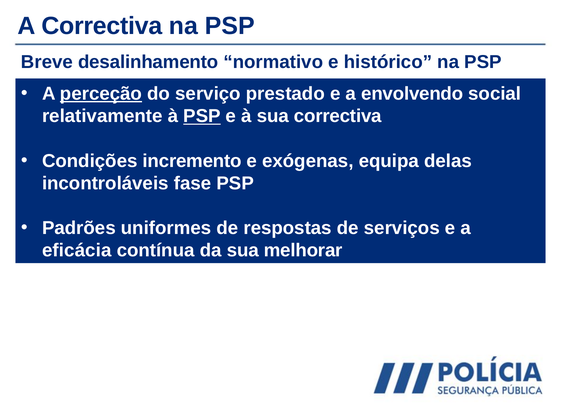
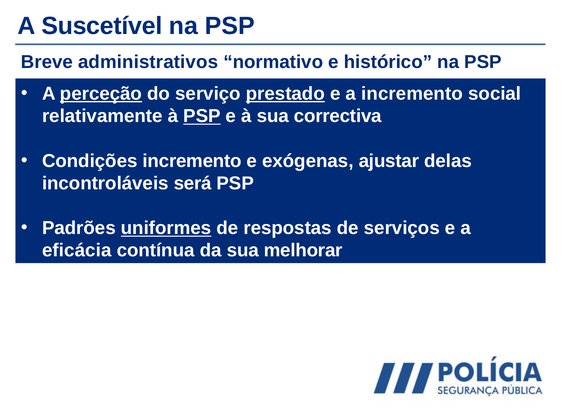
A Correctiva: Correctiva -> Suscetível
desalinhamento: desalinhamento -> administrativos
prestado underline: none -> present
a envolvendo: envolvendo -> incremento
equipa: equipa -> ajustar
fase: fase -> será
uniformes underline: none -> present
